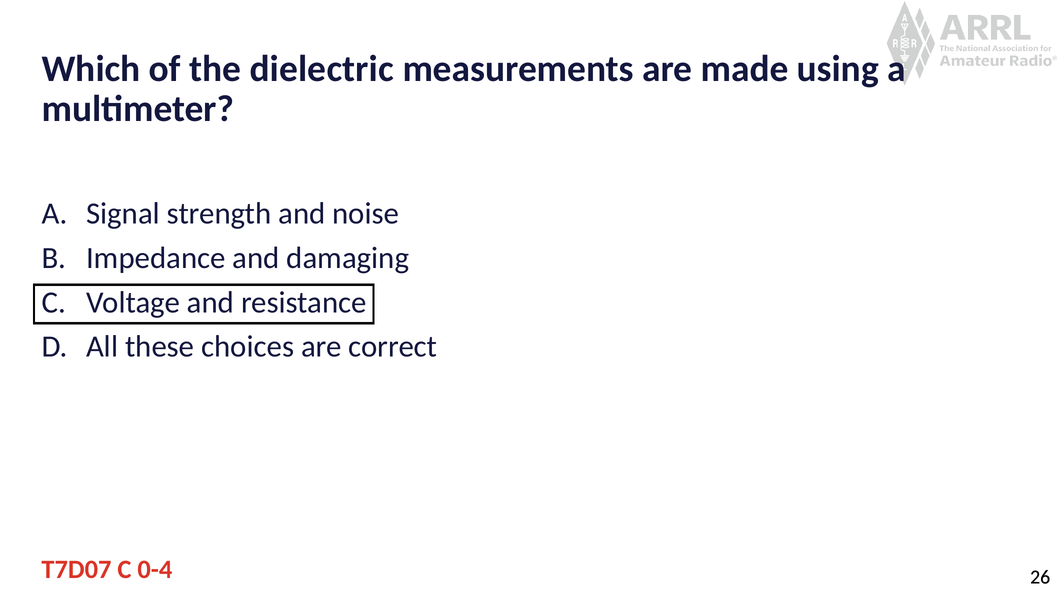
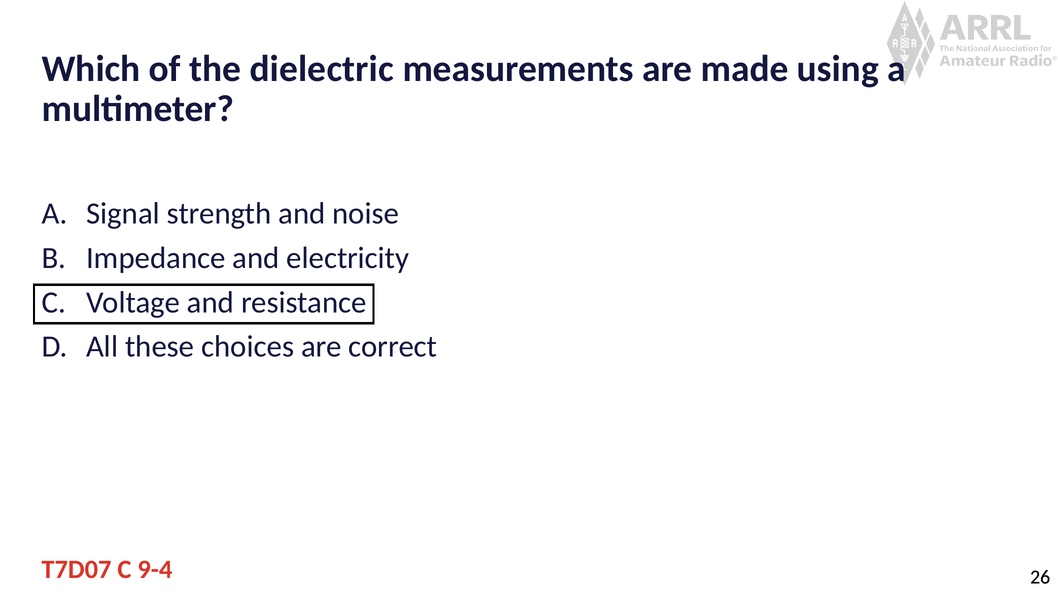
damaging: damaging -> electricity
0-4: 0-4 -> 9-4
